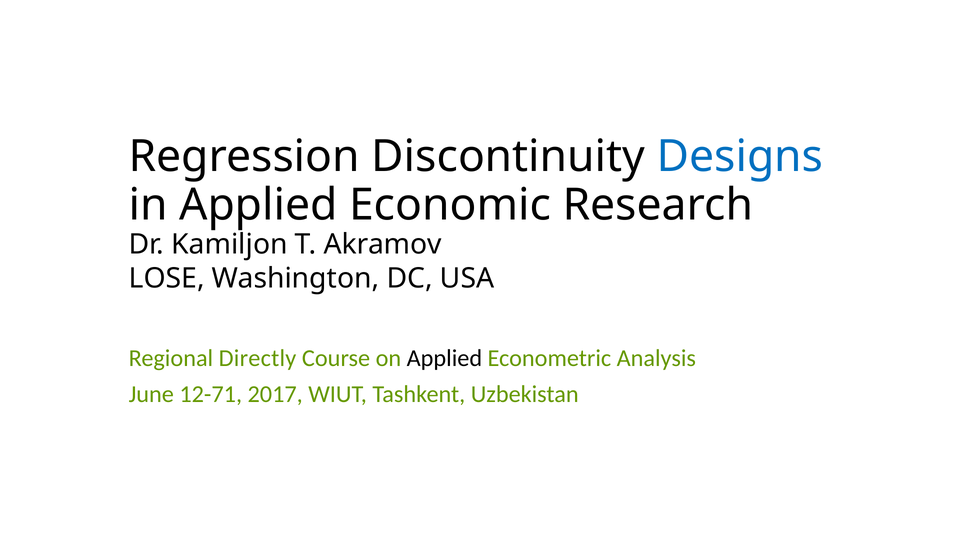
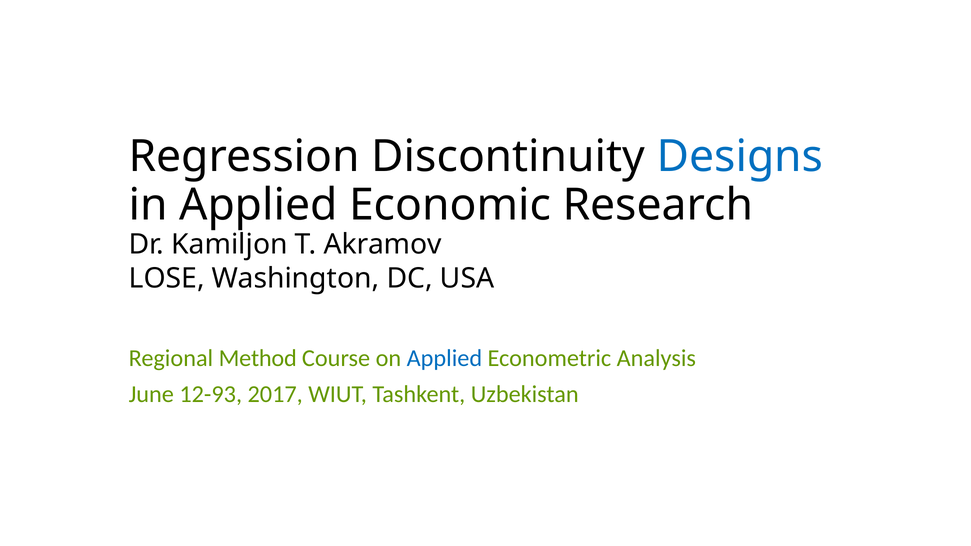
Directly: Directly -> Method
Applied at (444, 358) colour: black -> blue
12-71: 12-71 -> 12-93
